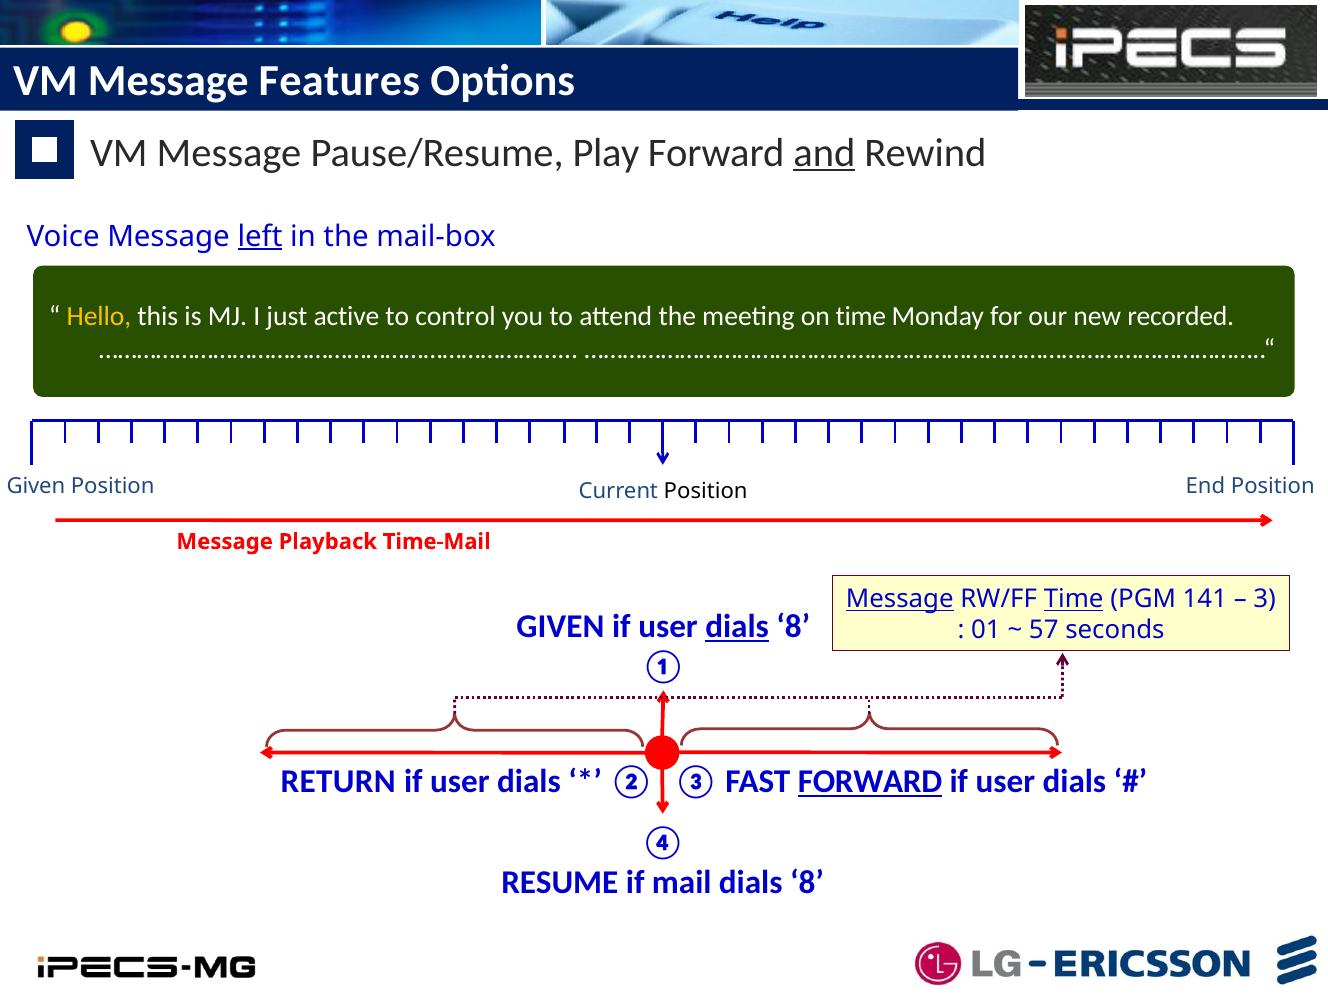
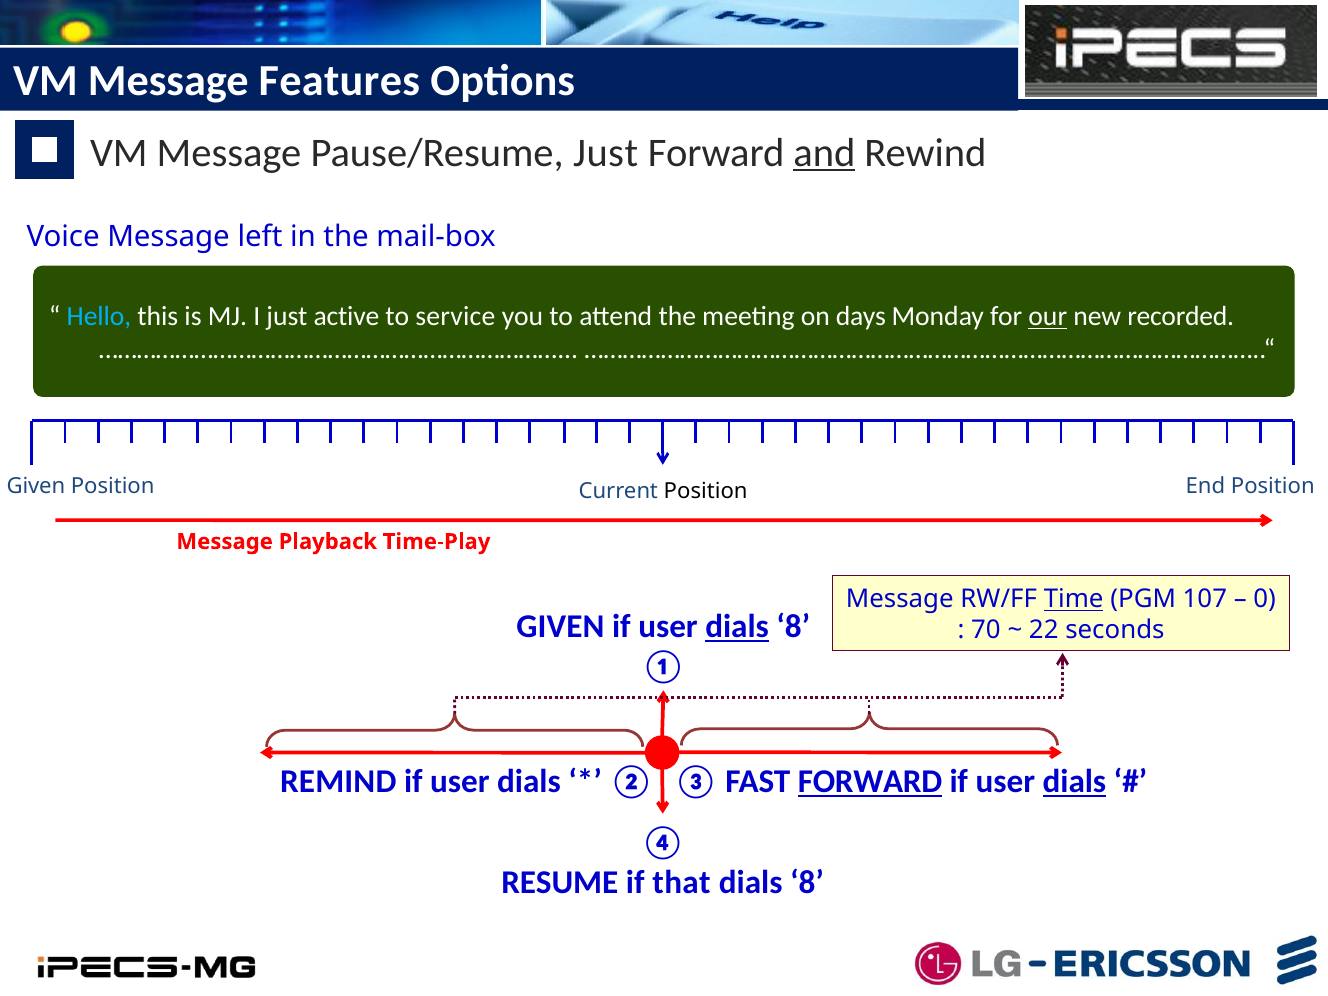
Pause/Resume Play: Play -> Just
left underline: present -> none
Hello colour: yellow -> light blue
control: control -> service
on time: time -> days
our underline: none -> present
Time-Mail: Time-Mail -> Time-Play
Message at (900, 599) underline: present -> none
141: 141 -> 107
3: 3 -> 0
01: 01 -> 70
57: 57 -> 22
RETURN: RETURN -> REMIND
dials at (1074, 781) underline: none -> present
mail: mail -> that
